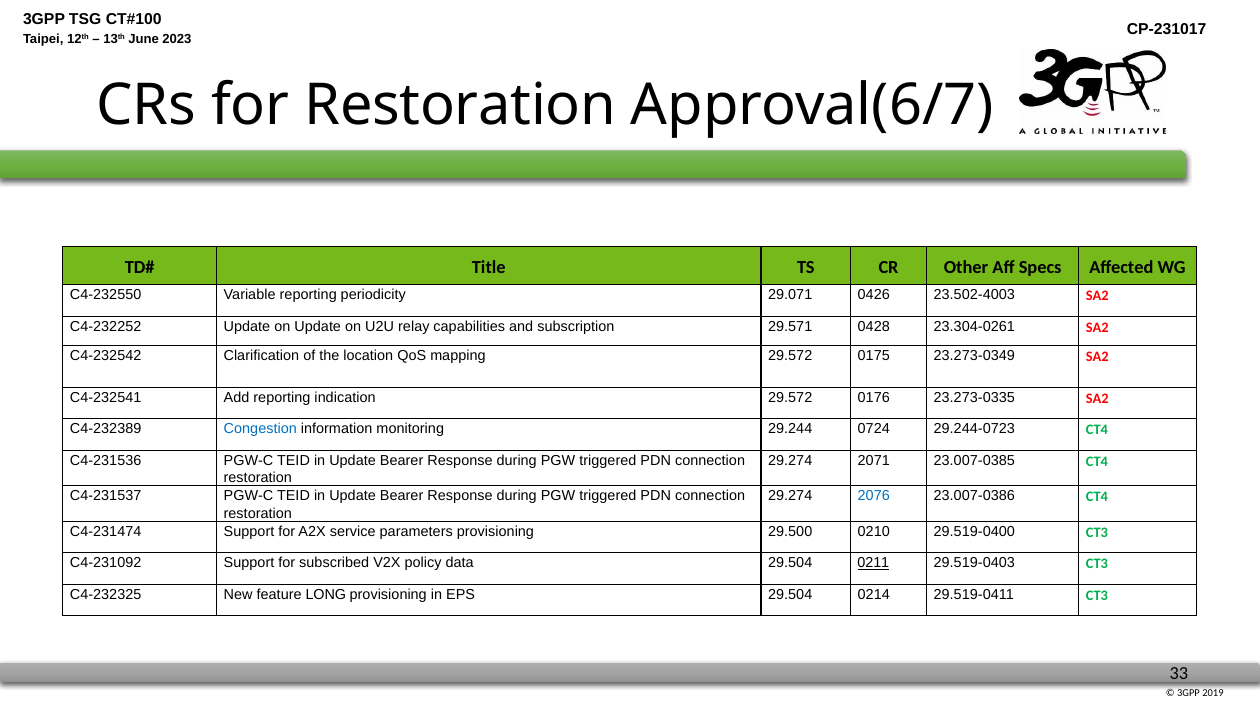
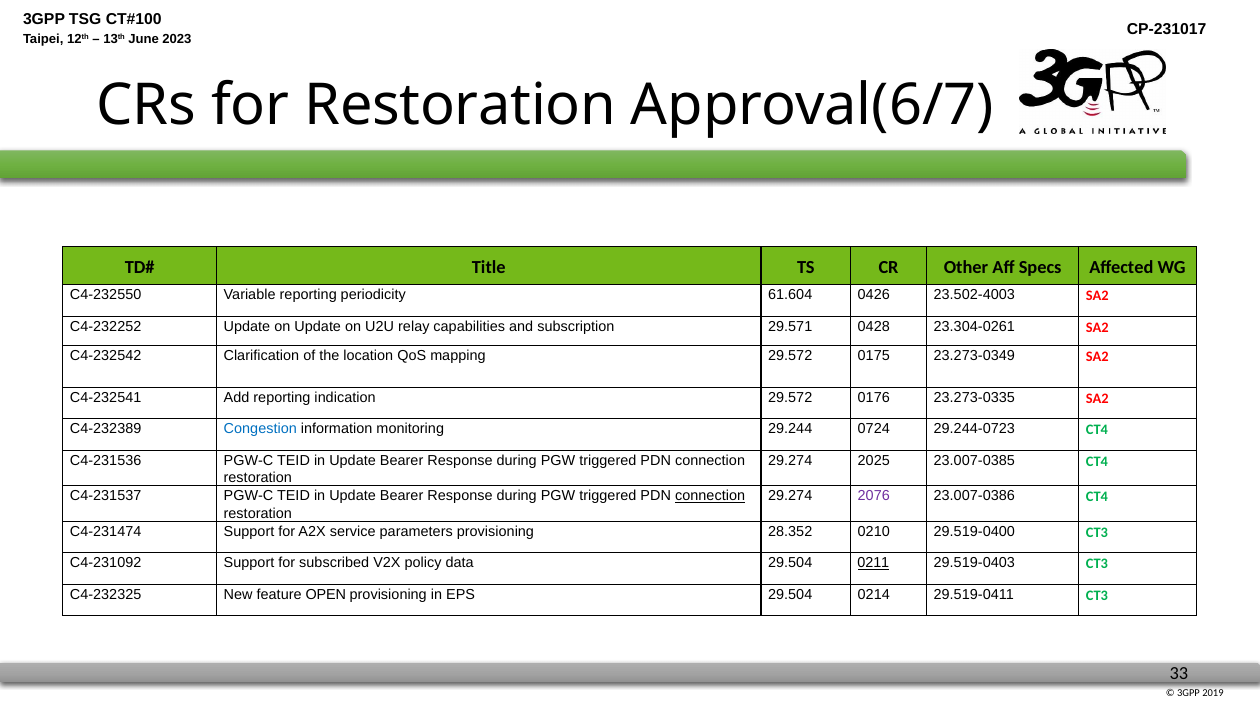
29.071: 29.071 -> 61.604
2071: 2071 -> 2025
connection at (710, 496) underline: none -> present
2076 colour: blue -> purple
29.500: 29.500 -> 28.352
LONG: LONG -> OPEN
